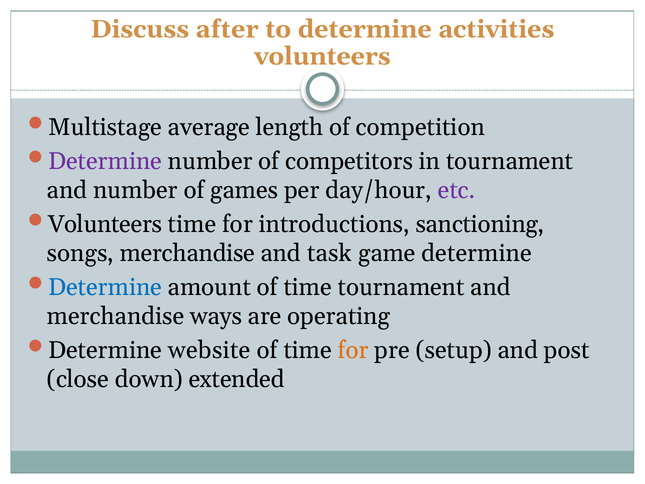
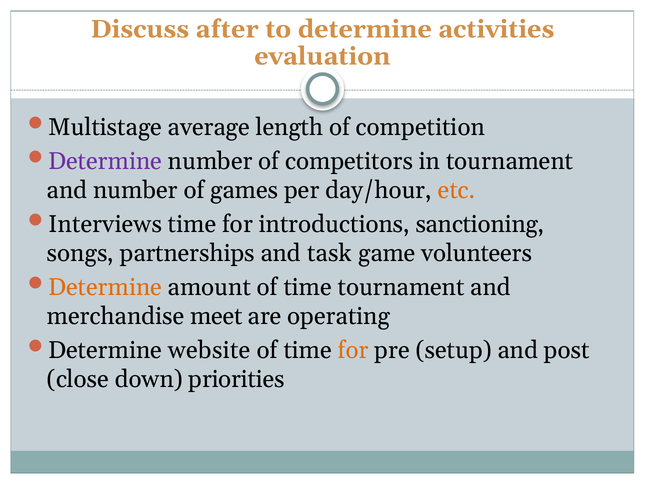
volunteers at (322, 56): volunteers -> evaluation
etc colour: purple -> orange
Volunteers at (105, 224): Volunteers -> Interviews
songs merchandise: merchandise -> partnerships
game determine: determine -> volunteers
Determine at (105, 287) colour: blue -> orange
ways: ways -> meet
extended: extended -> priorities
